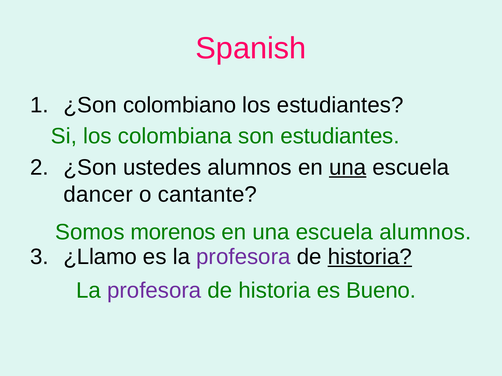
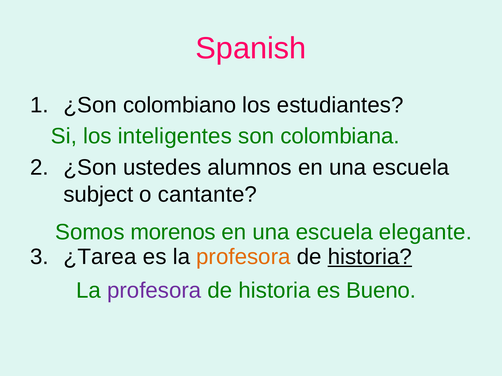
colombiana: colombiana -> inteligentes
son estudiantes: estudiantes -> colombiana
una at (348, 168) underline: present -> none
dancer: dancer -> subject
escuela alumnos: alumnos -> elegante
¿Llamo: ¿Llamo -> ¿Tarea
profesora at (243, 257) colour: purple -> orange
